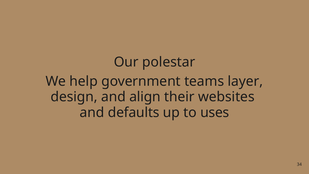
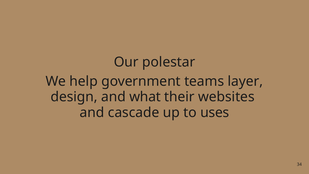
align: align -> what
defaults: defaults -> cascade
